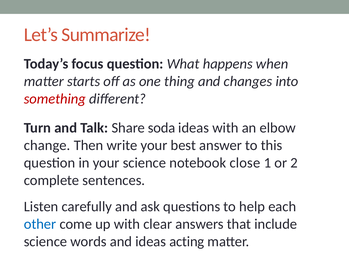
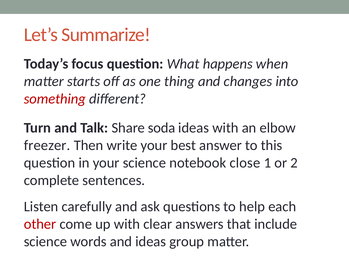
change: change -> freezer
other colour: blue -> red
acting: acting -> group
